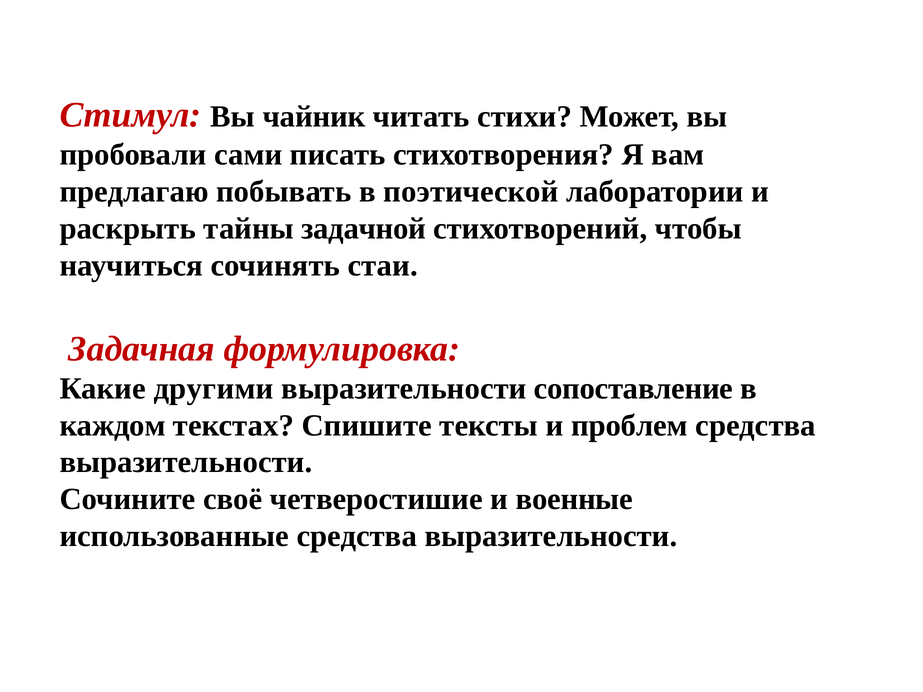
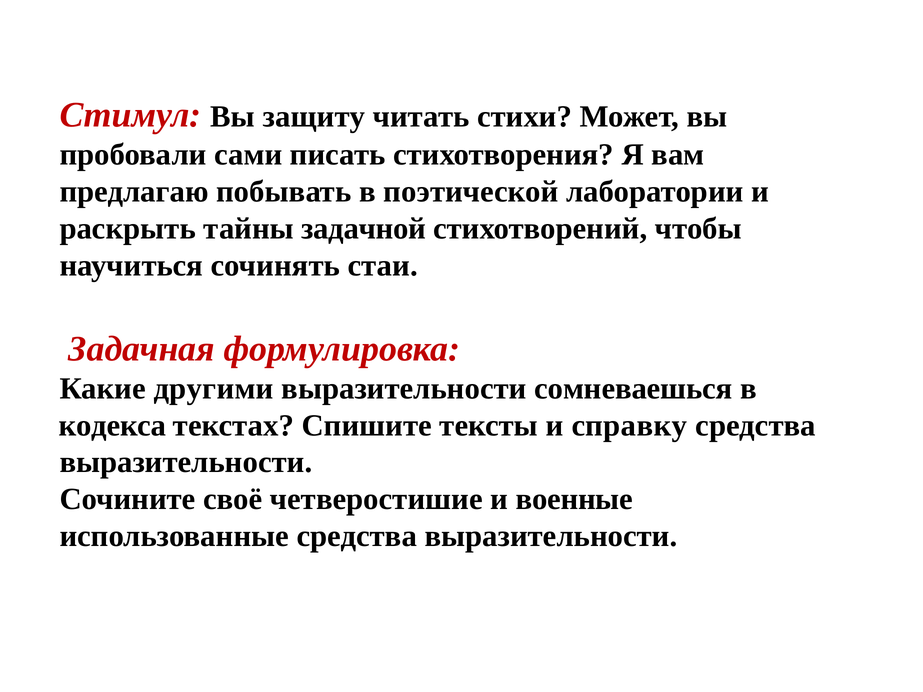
чайник: чайник -> защиту
сопоставление: сопоставление -> сомневаешься
каждом: каждом -> кодекса
проблем: проблем -> справку
